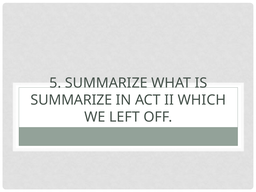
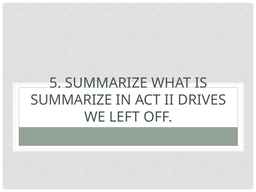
WHICH: WHICH -> DRIVES
